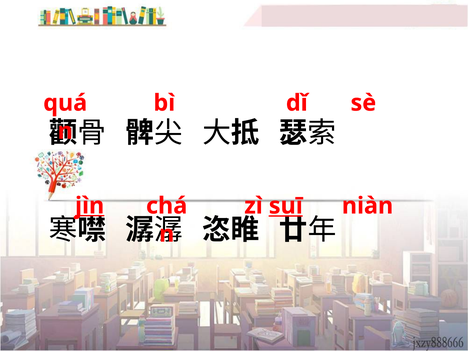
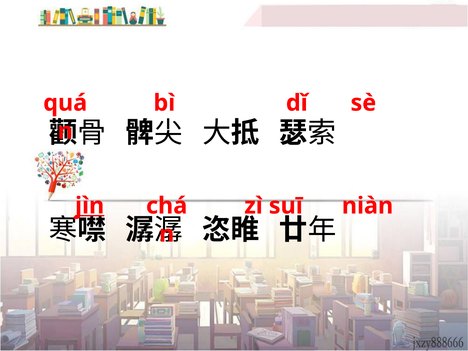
suī underline: present -> none
